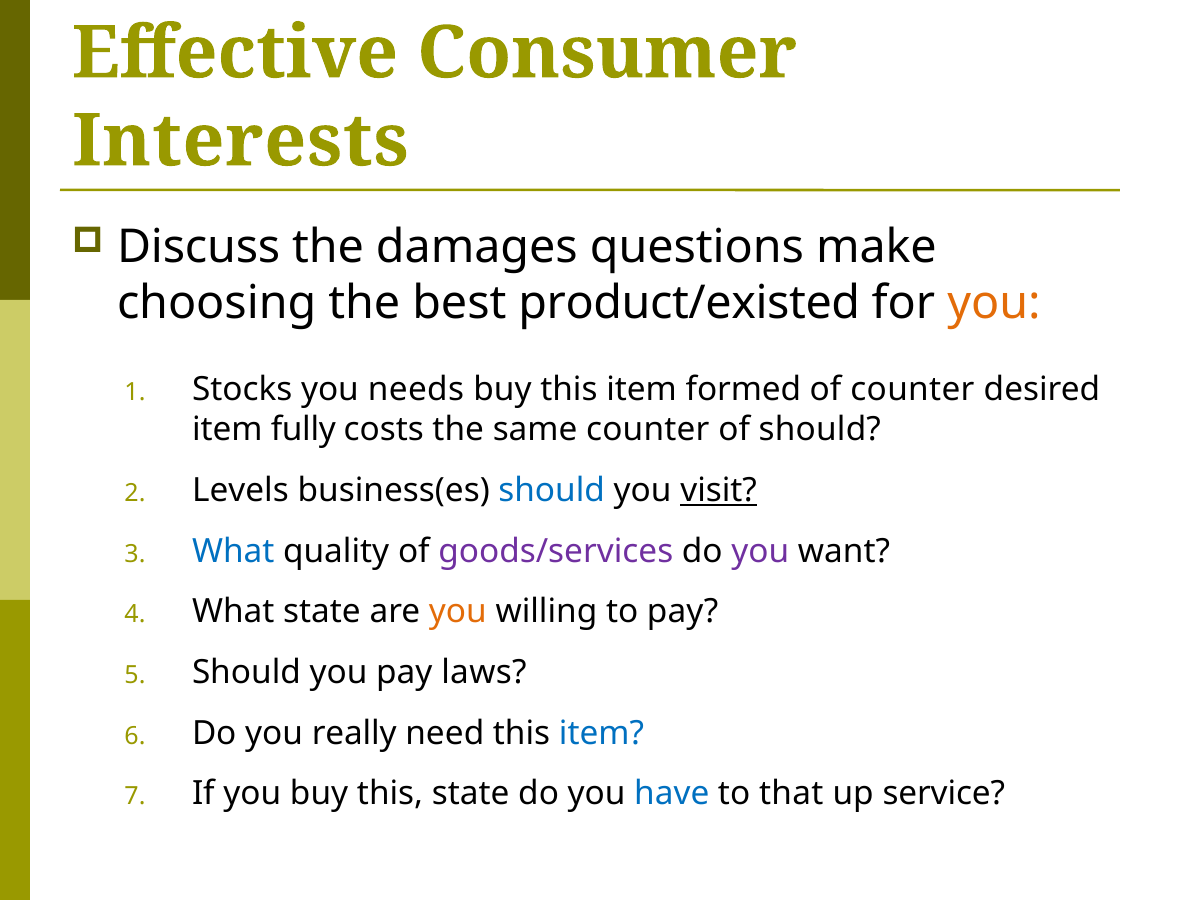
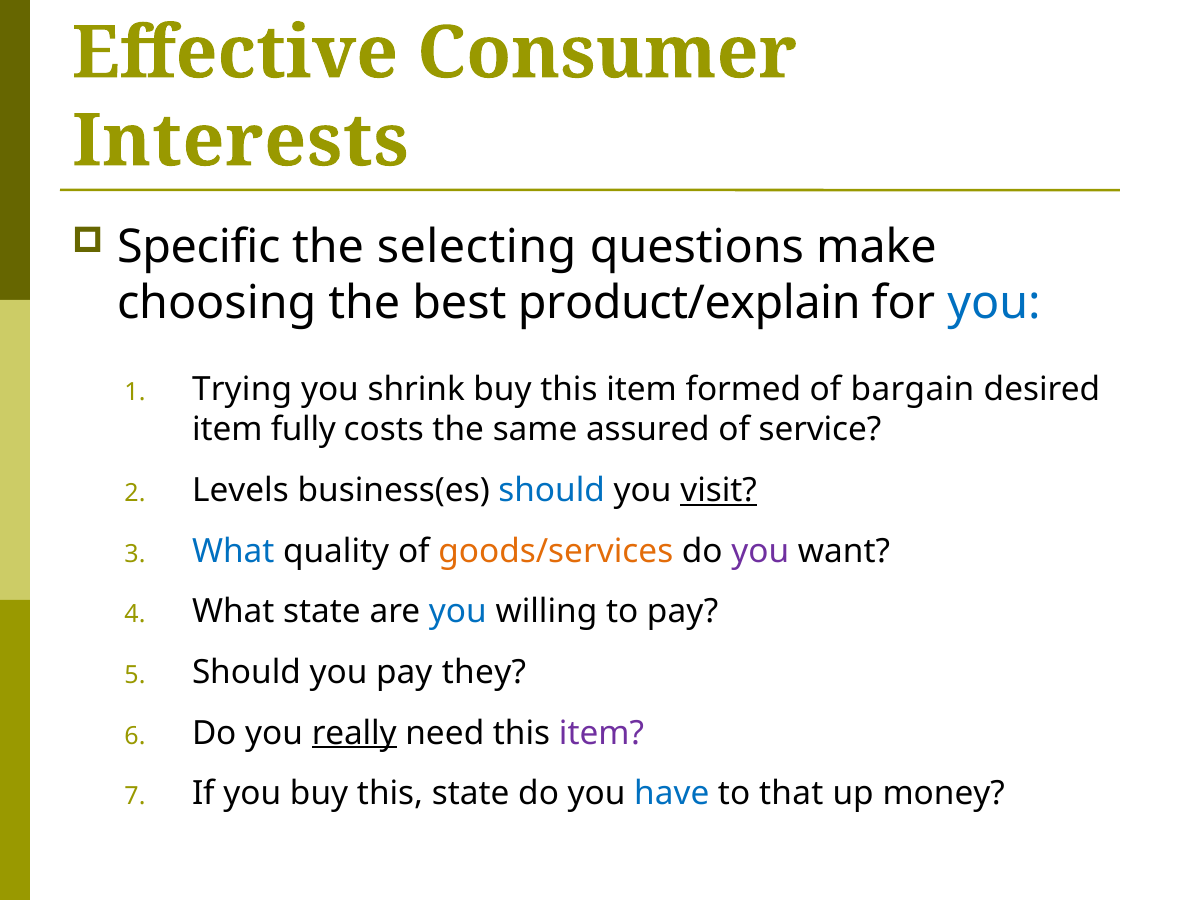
Discuss: Discuss -> Specific
damages: damages -> selecting
product/existed: product/existed -> product/explain
you at (994, 303) colour: orange -> blue
Stocks: Stocks -> Trying
needs: needs -> shrink
of counter: counter -> bargain
same counter: counter -> assured
of should: should -> service
goods/services colour: purple -> orange
you at (458, 612) colour: orange -> blue
laws: laws -> they
really underline: none -> present
item at (601, 733) colour: blue -> purple
service: service -> money
